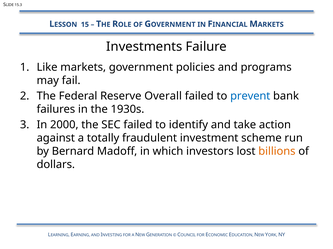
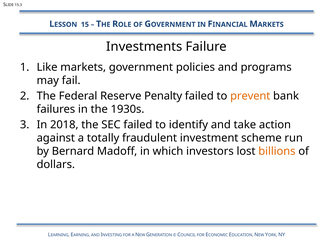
Overall: Overall -> Penalty
prevent colour: blue -> orange
2000: 2000 -> 2018
